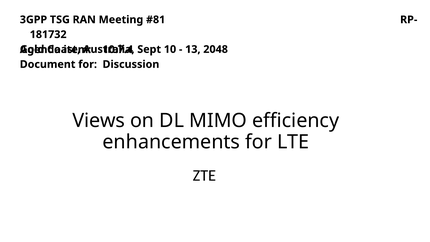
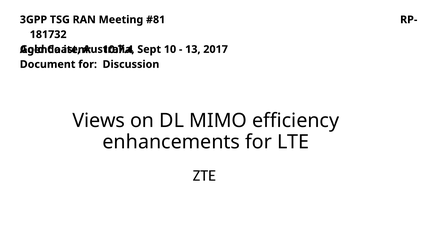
2048: 2048 -> 2017
